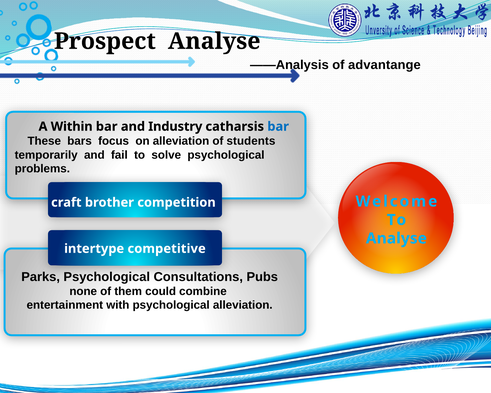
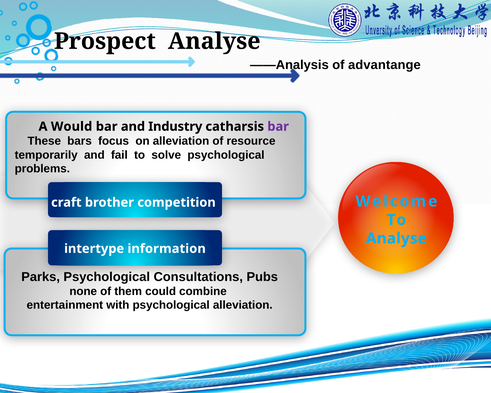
Within: Within -> Would
bar at (278, 127) colour: blue -> purple
students: students -> resource
competitive: competitive -> information
